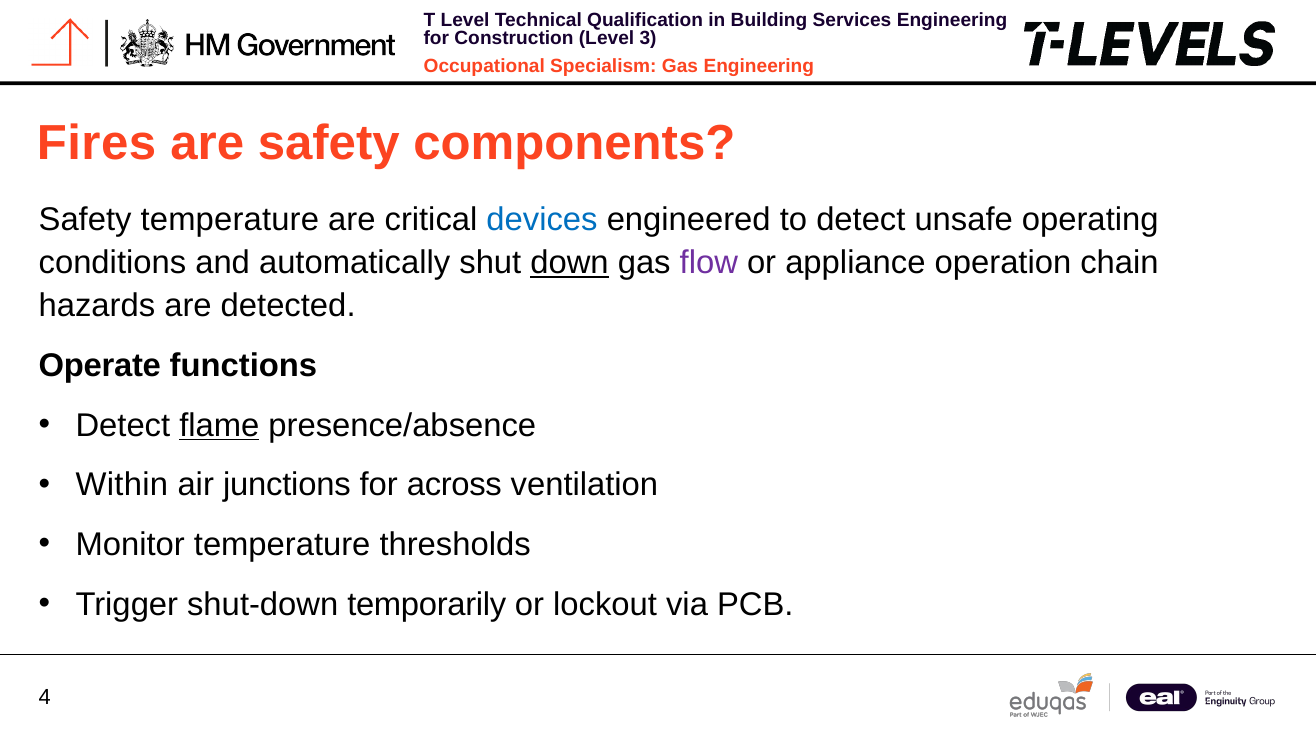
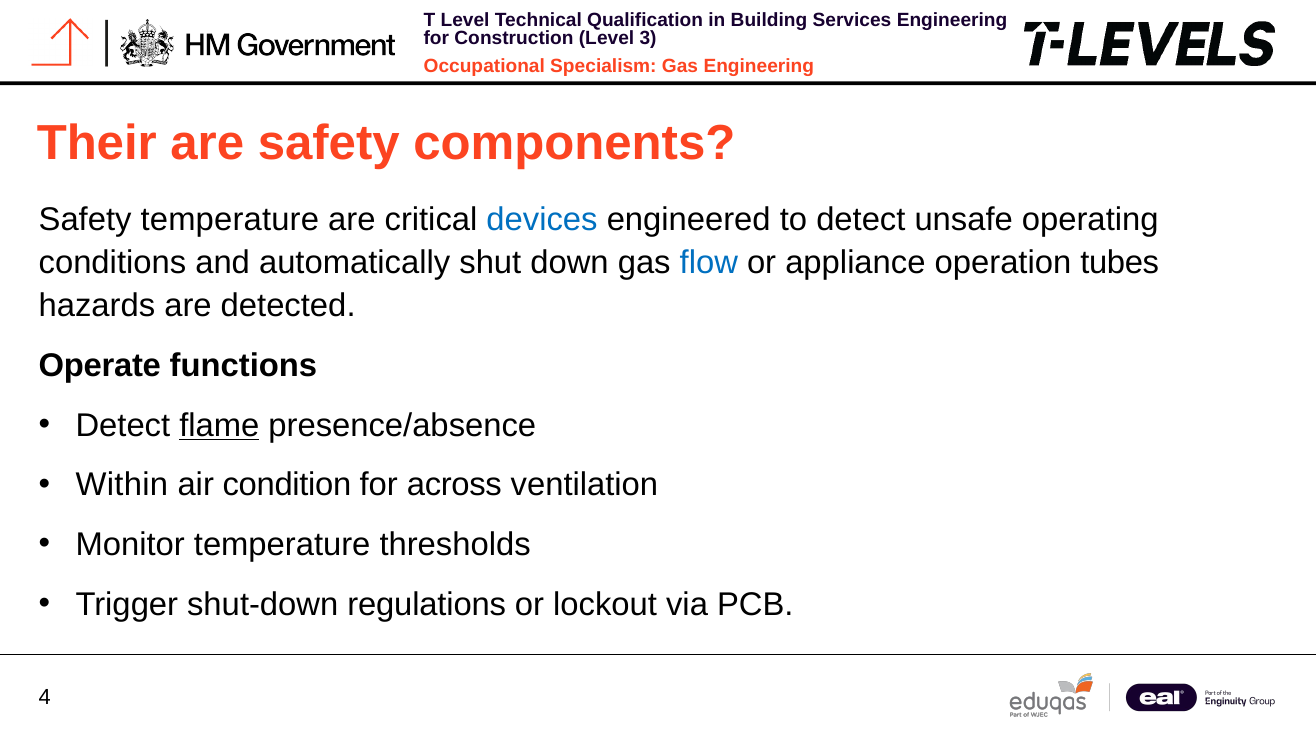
Fires: Fires -> Their
down underline: present -> none
flow colour: purple -> blue
chain: chain -> tubes
junctions: junctions -> condition
temporarily: temporarily -> regulations
